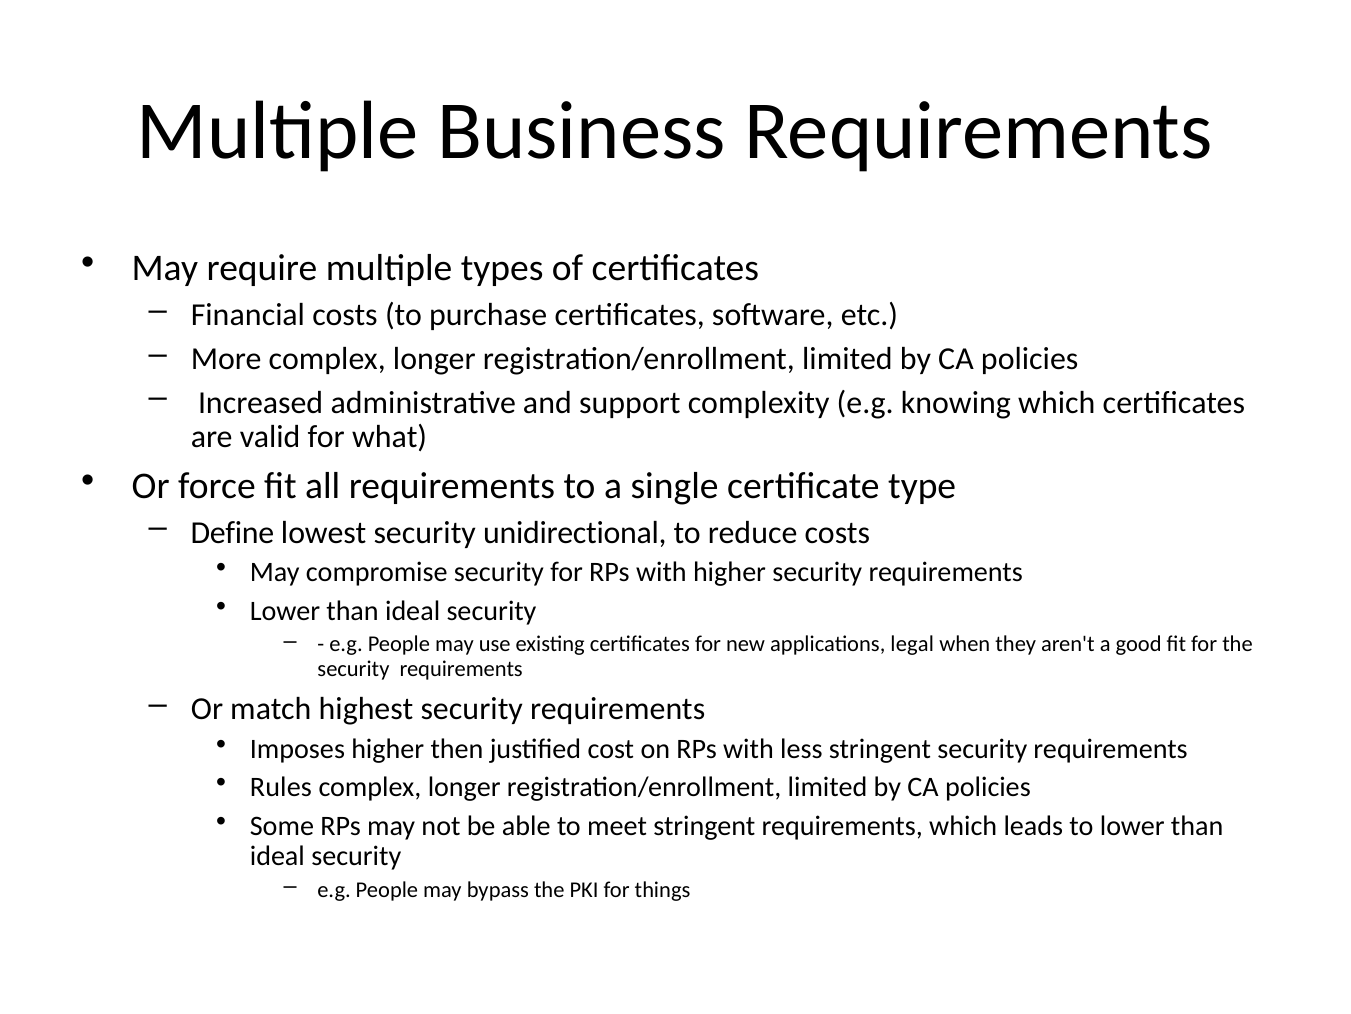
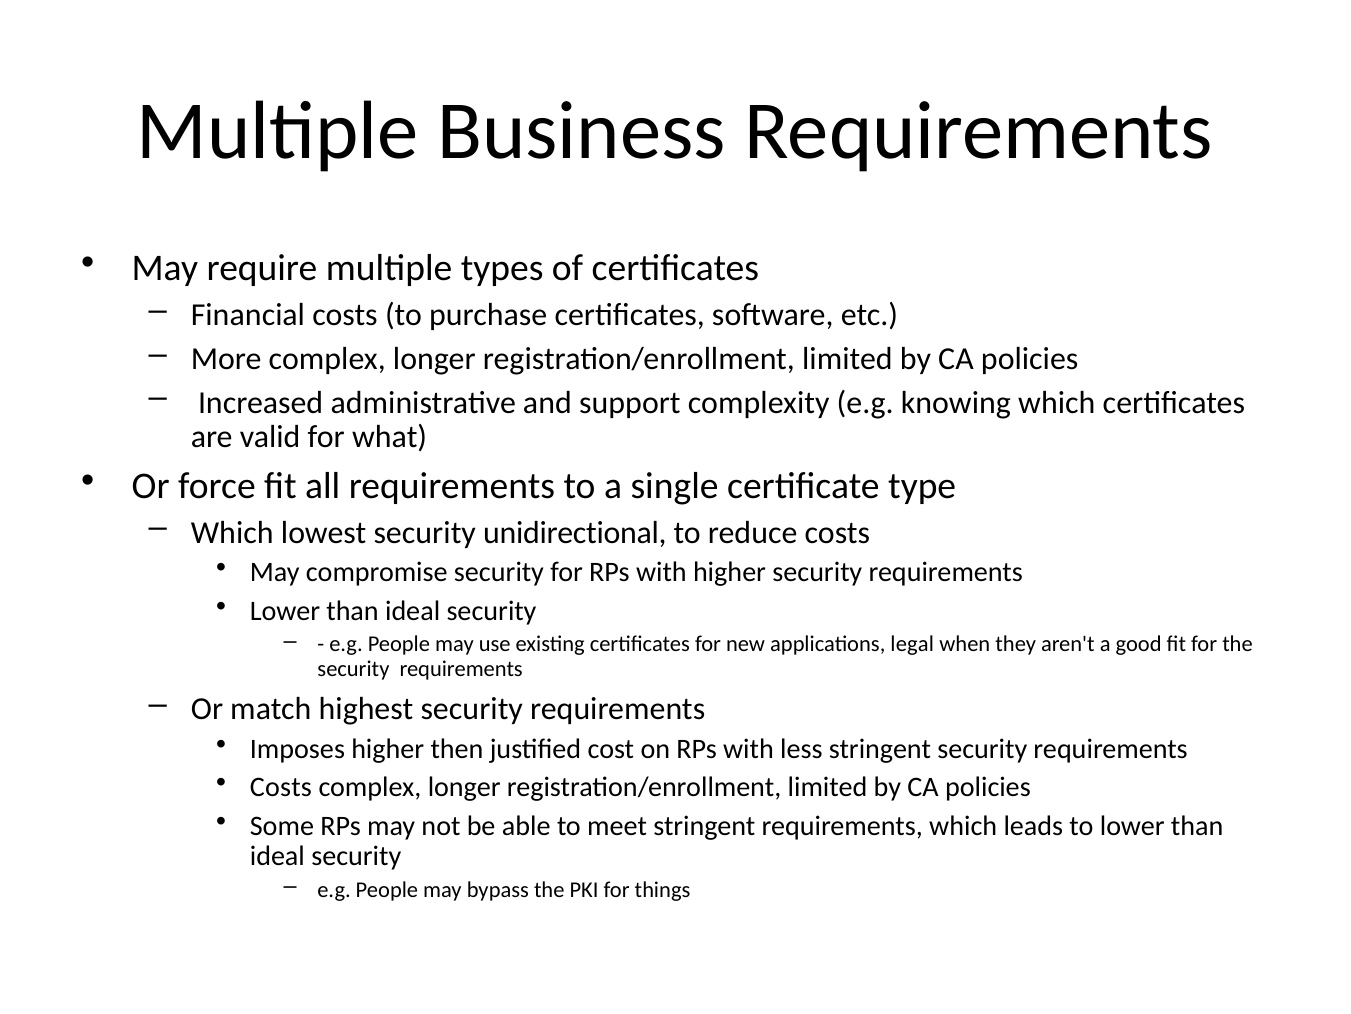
Define at (232, 532): Define -> Which
Rules at (281, 787): Rules -> Costs
